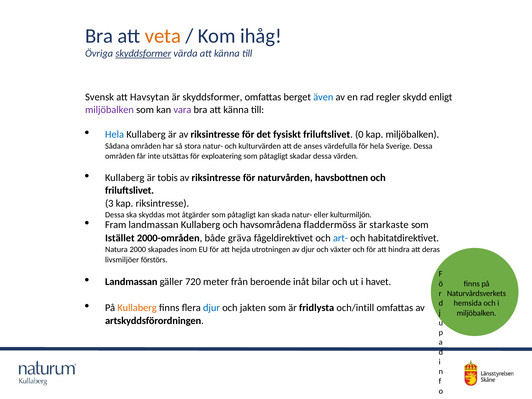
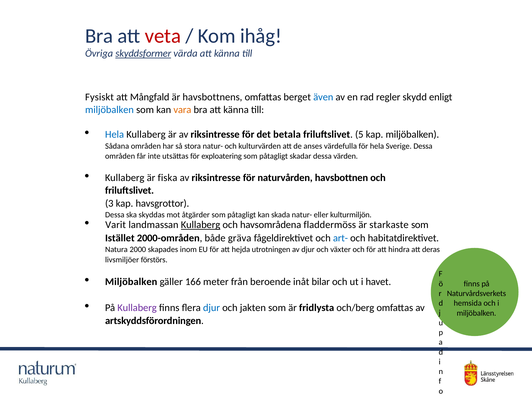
veta colour: orange -> red
Svensk: Svensk -> Fysiskt
Havsytan: Havsytan -> Mångfald
är skyddsformer: skyddsformer -> havsbottnens
miljöbalken at (110, 110) colour: purple -> blue
vara colour: purple -> orange
fysiskt: fysiskt -> betala
0: 0 -> 5
tobis: tobis -> fiska
kap riksintresse: riksintresse -> havsgrottor
Fram: Fram -> Varit
Kullaberg at (201, 225) underline: none -> present
Landmassan at (131, 282): Landmassan -> Miljöbalken
720: 720 -> 166
Kullaberg at (137, 308) colour: orange -> purple
och/intill: och/intill -> och/berg
